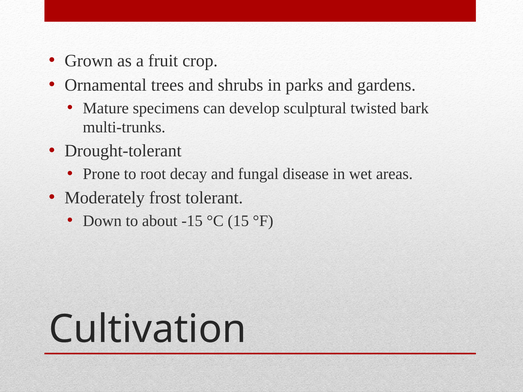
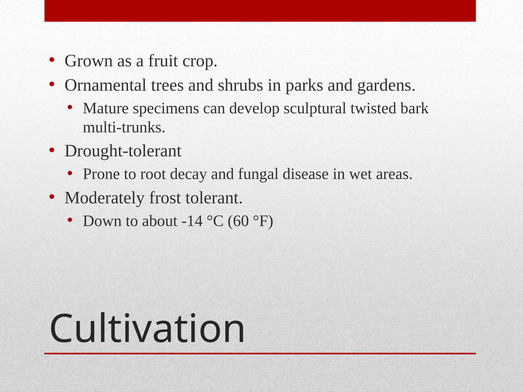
-15: -15 -> -14
15: 15 -> 60
